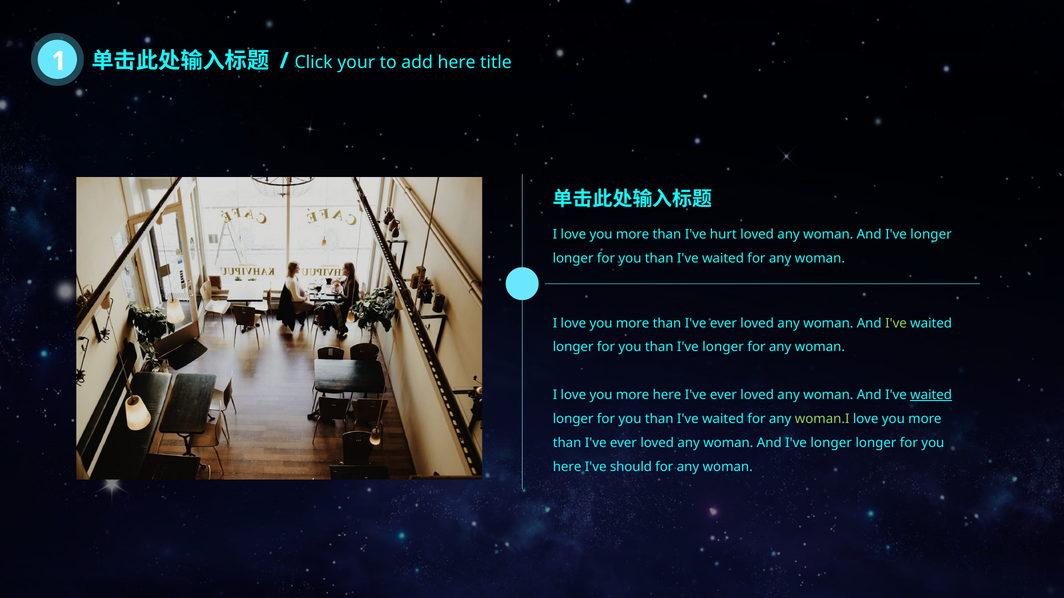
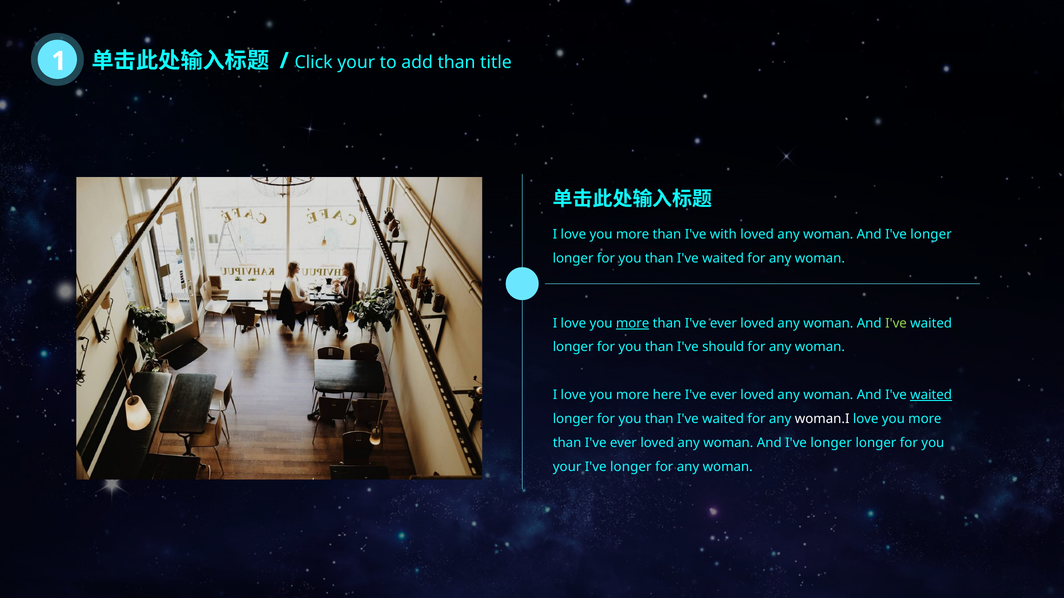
add here: here -> than
hurt: hurt -> with
more at (633, 323) underline: none -> present
than I've longer: longer -> should
woman.I colour: light green -> white
here at (567, 467): here -> your
should at (631, 467): should -> longer
